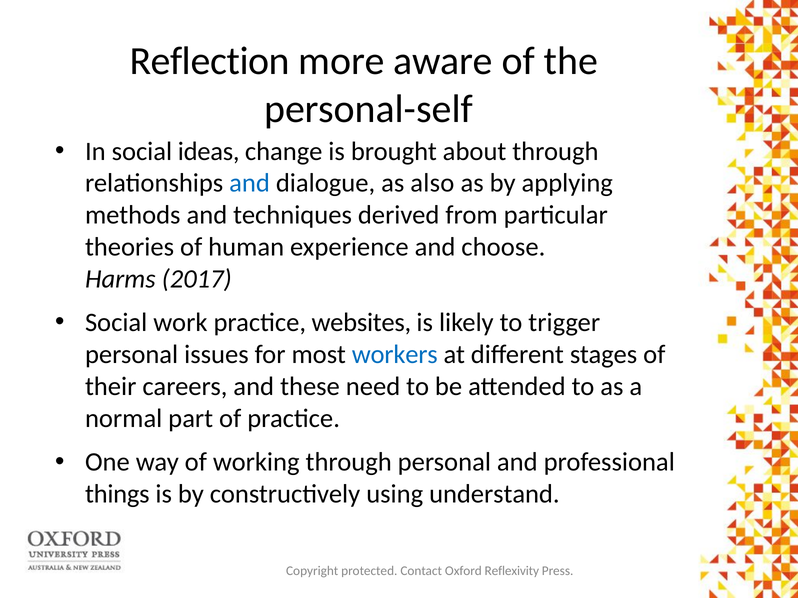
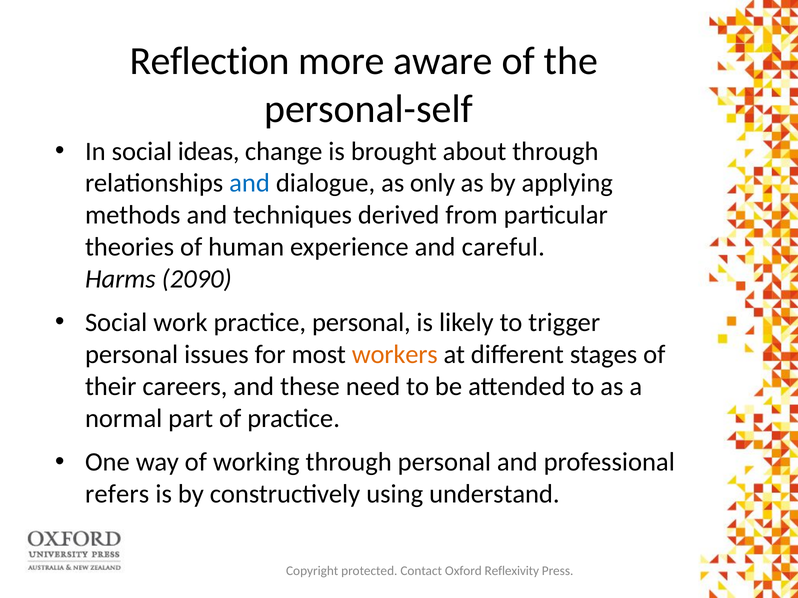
also: also -> only
choose: choose -> careful
2017: 2017 -> 2090
practice websites: websites -> personal
workers colour: blue -> orange
things: things -> refers
